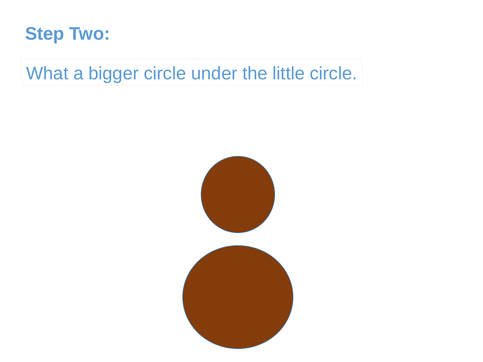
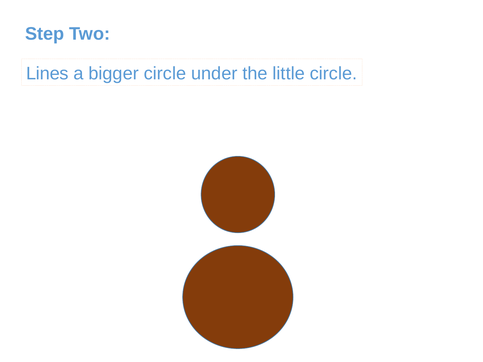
What: What -> Lines
